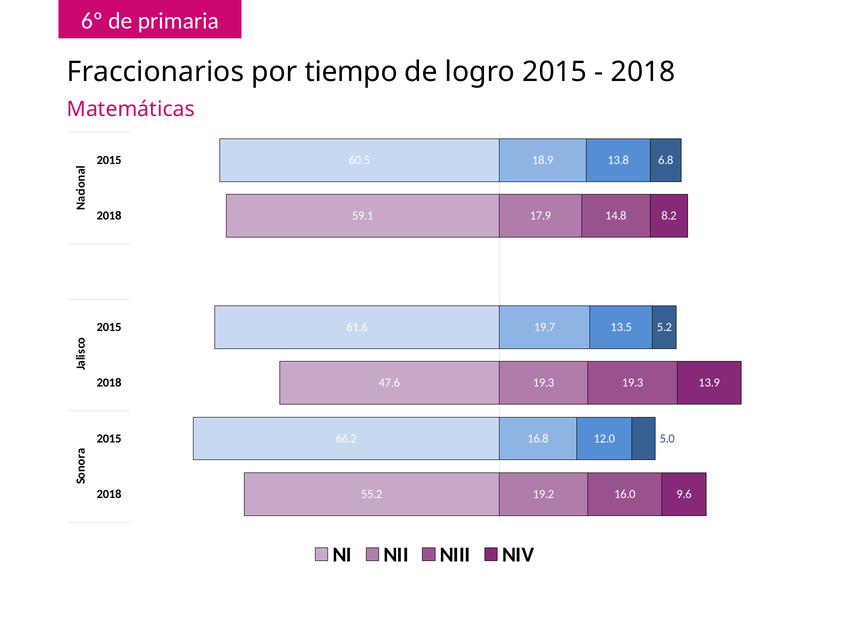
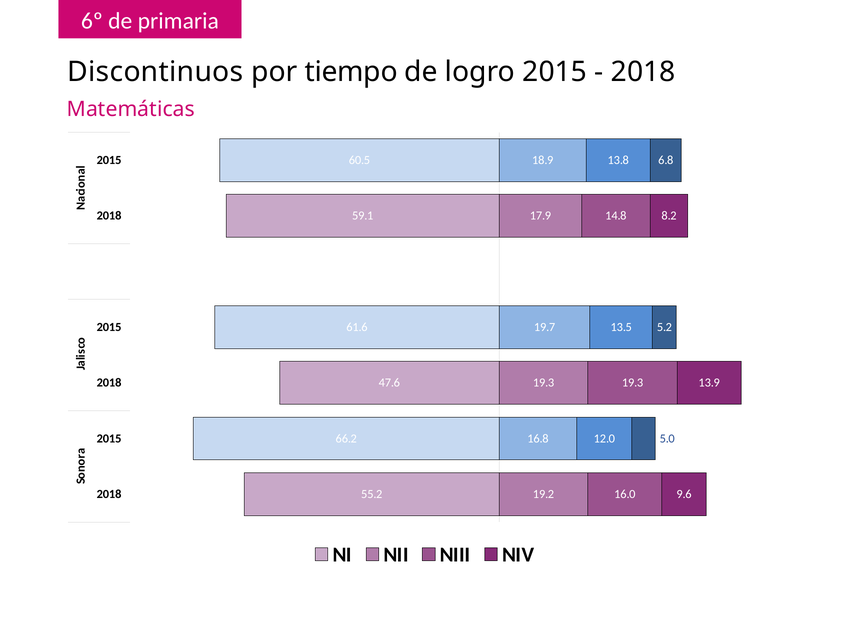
Fraccionarios: Fraccionarios -> Discontinuos
